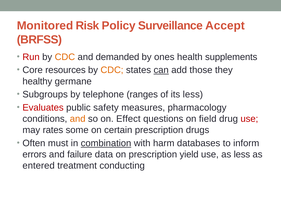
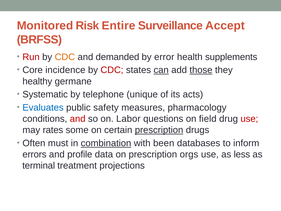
Policy: Policy -> Entire
ones: ones -> error
resources: resources -> incidence
CDC at (112, 70) colour: orange -> red
those underline: none -> present
Subgroups: Subgroups -> Systematic
ranges: ranges -> unique
its less: less -> acts
Evaluates colour: red -> blue
and at (78, 119) colour: orange -> red
Effect: Effect -> Labor
prescription at (159, 130) underline: none -> present
harm: harm -> been
failure: failure -> profile
yield: yield -> orgs
entered: entered -> terminal
conducting: conducting -> projections
